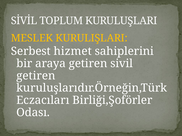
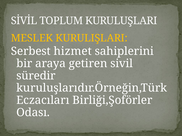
getiren at (36, 76): getiren -> süredir
